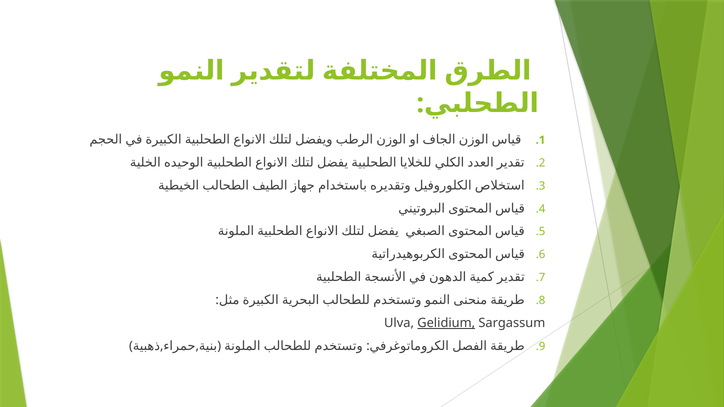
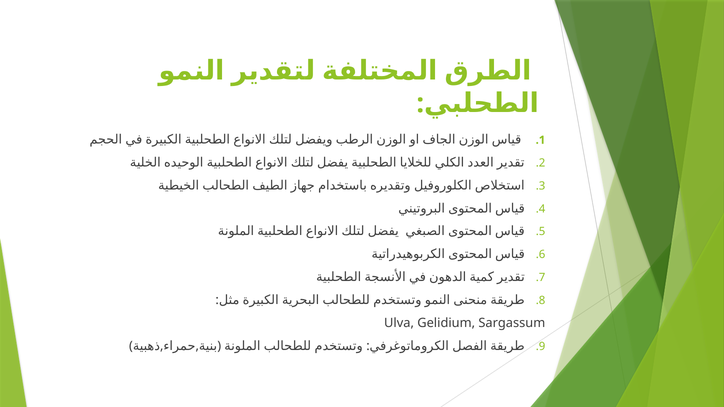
Gelidium underline: present -> none
